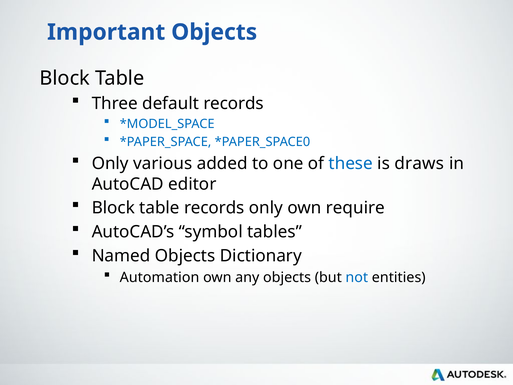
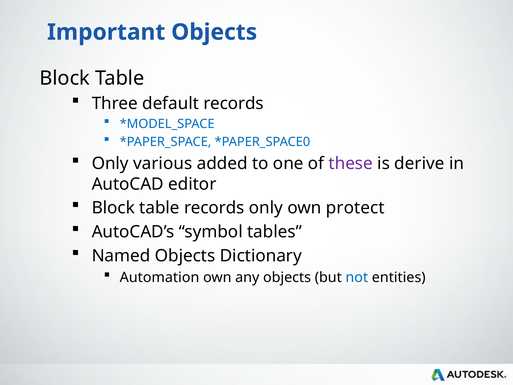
these colour: blue -> purple
draws: draws -> derive
require: require -> protect
